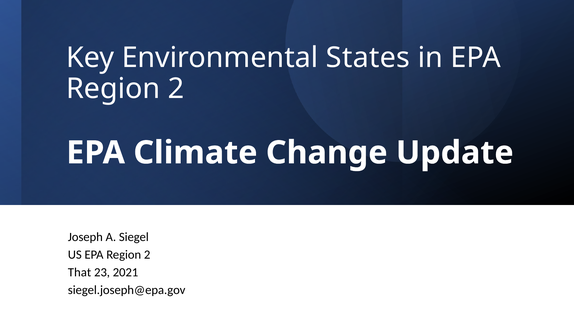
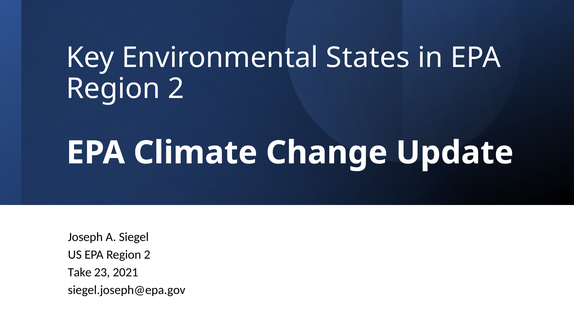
That: That -> Take
